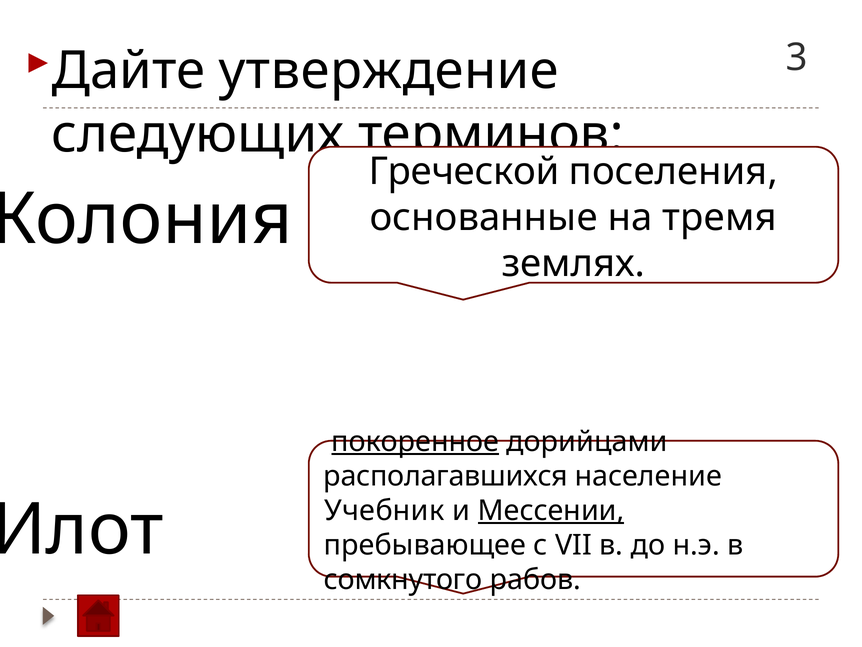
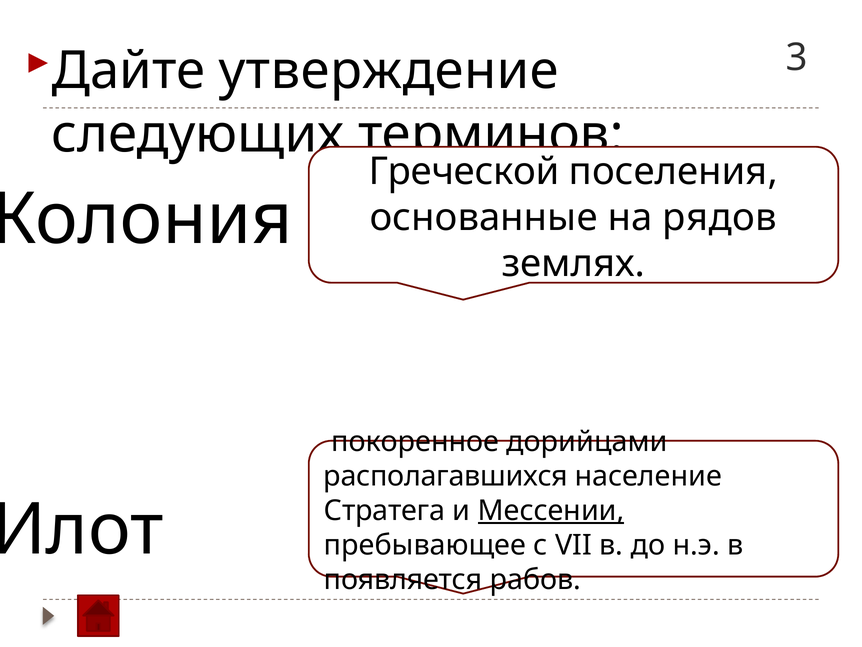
тремя: тремя -> рядов
покоренное underline: present -> none
Учебник: Учебник -> Стратега
сомкнутого: сомкнутого -> появляется
